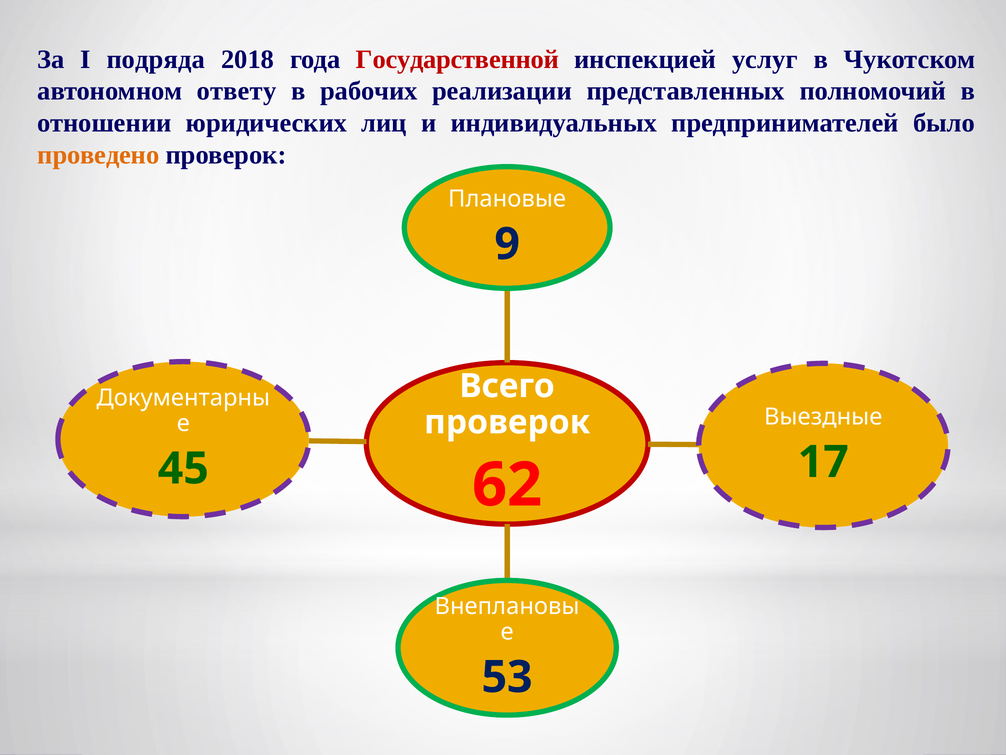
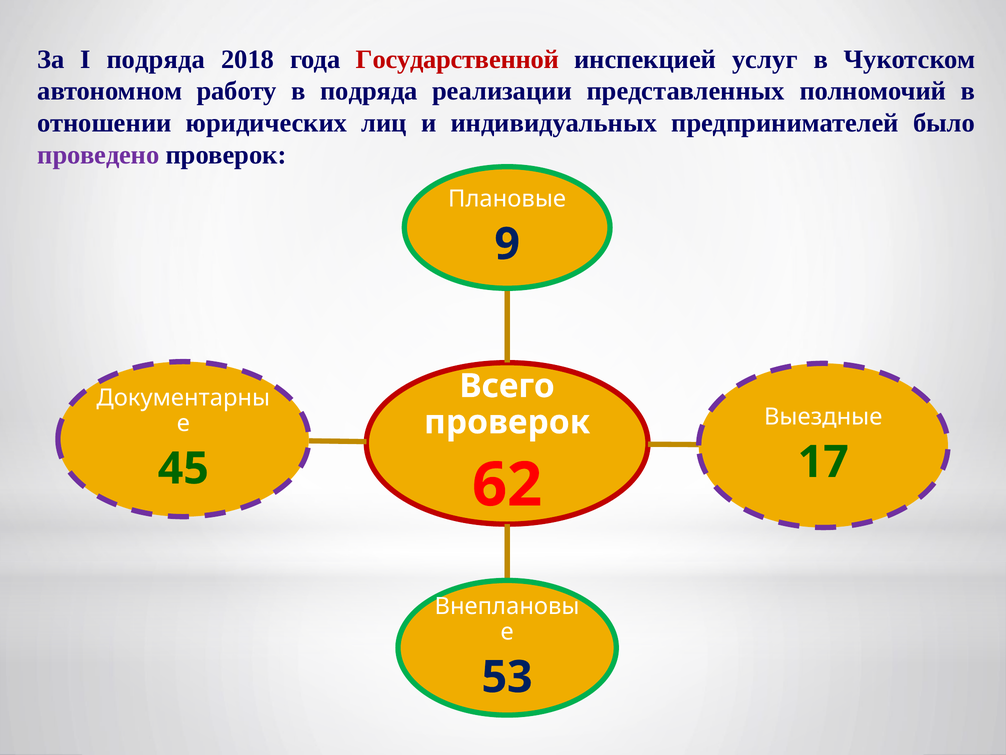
ответу: ответу -> работу
в рабочих: рабочих -> подряда
проведено colour: orange -> purple
